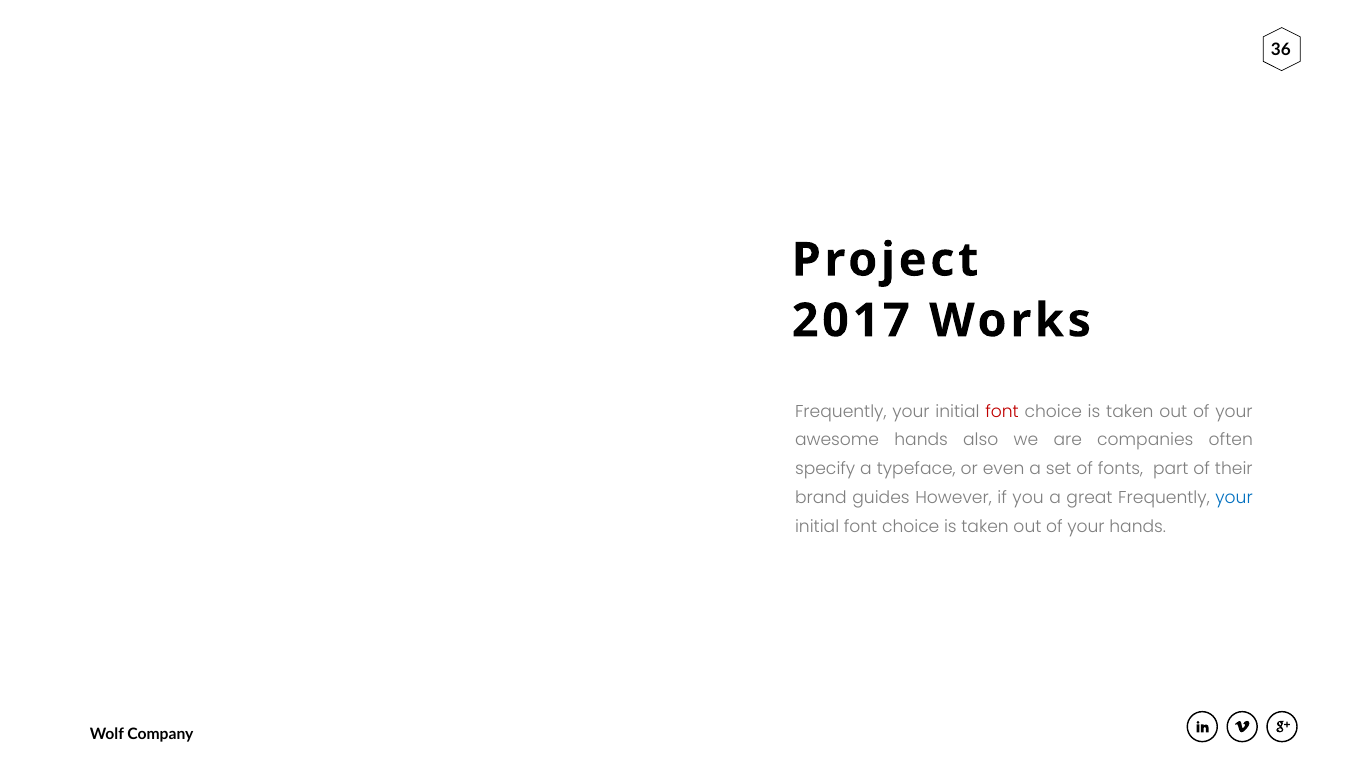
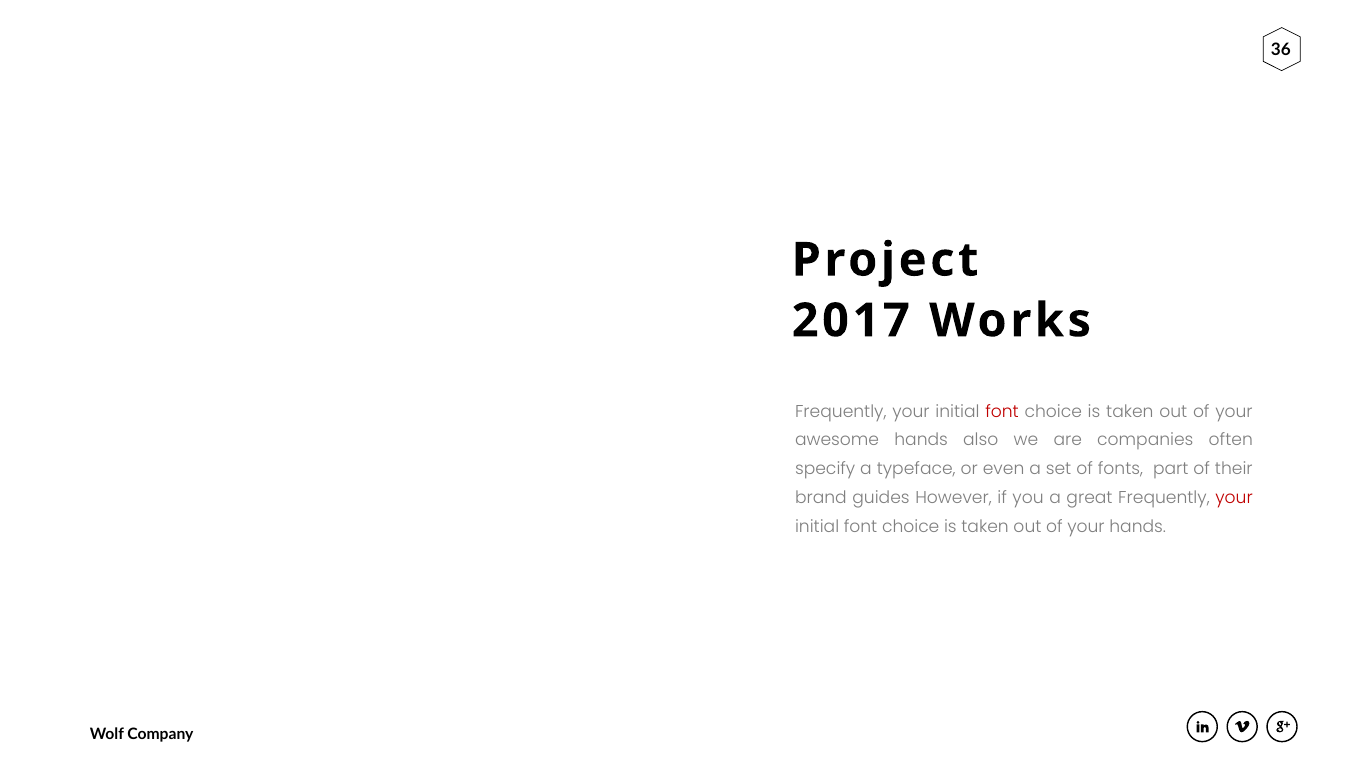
your at (1234, 498) colour: blue -> red
